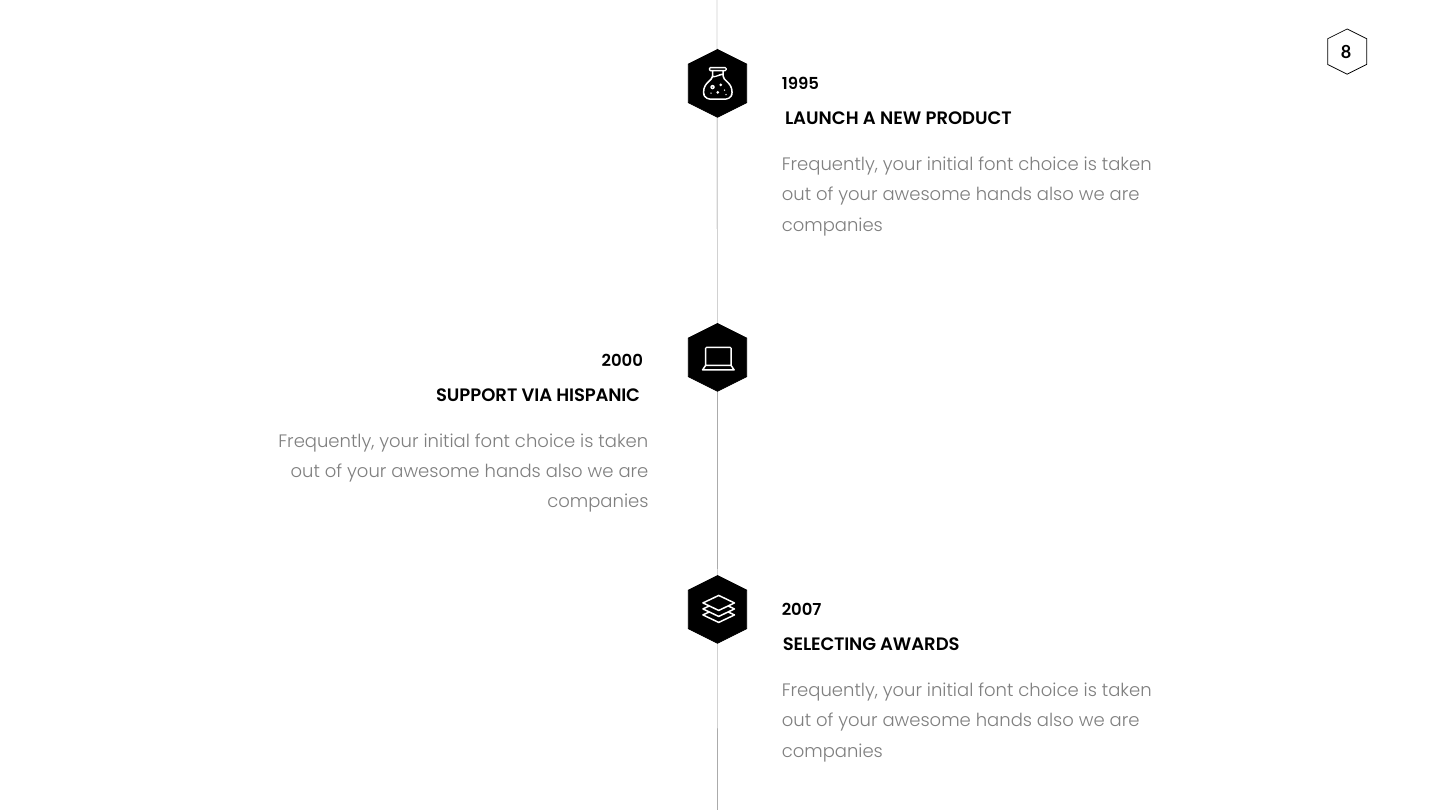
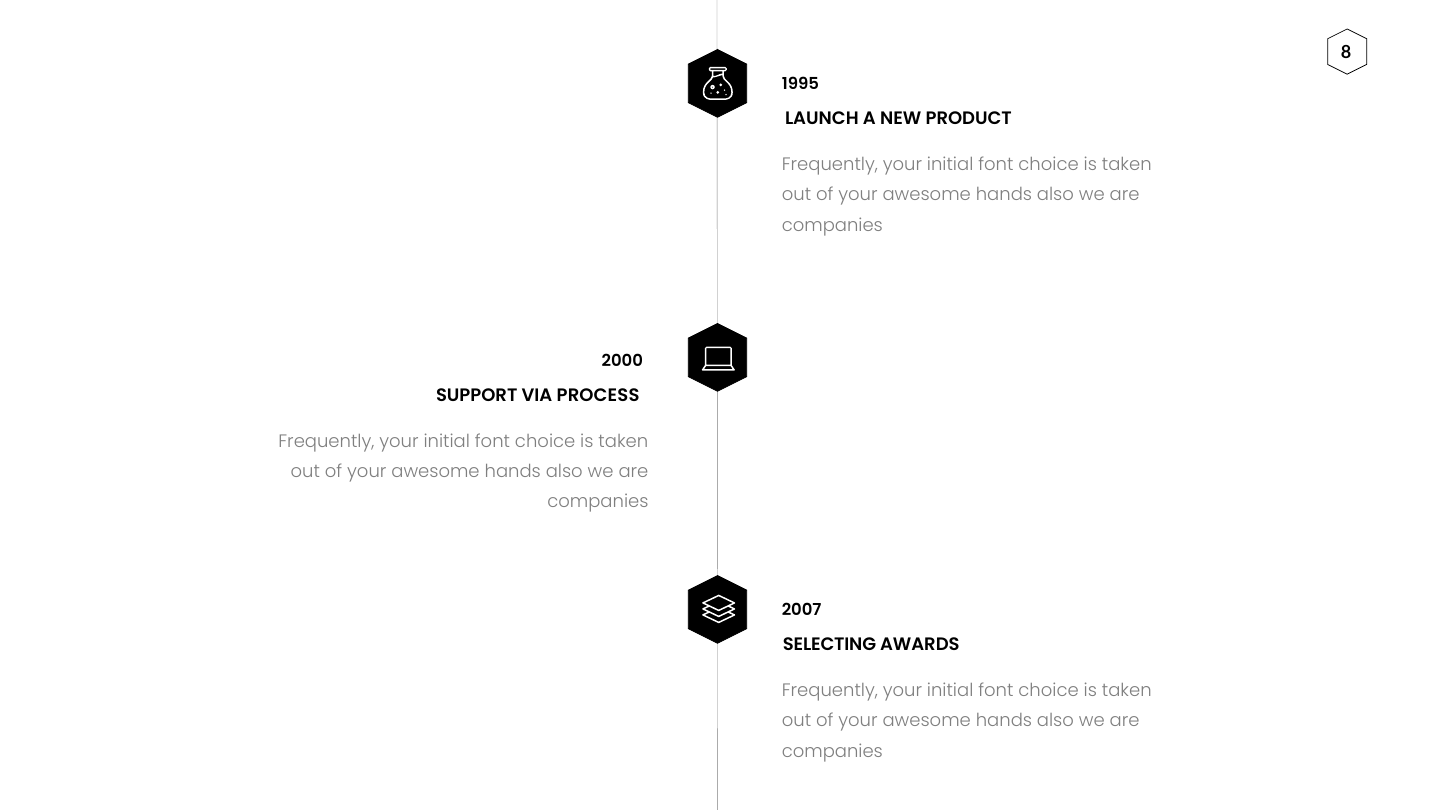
HISPANIC: HISPANIC -> PROCESS
